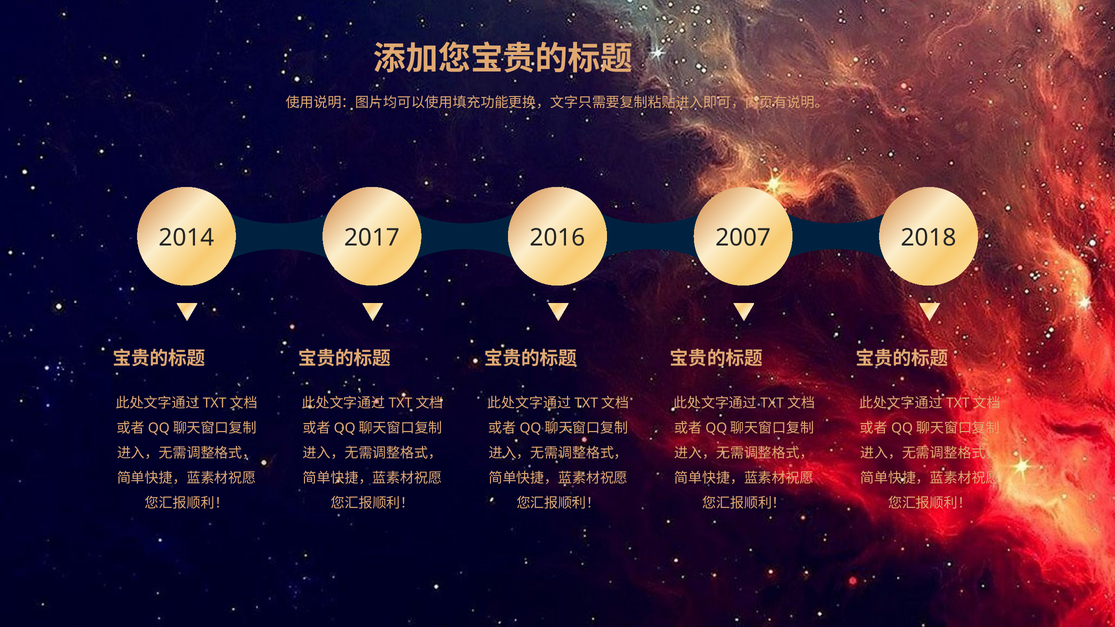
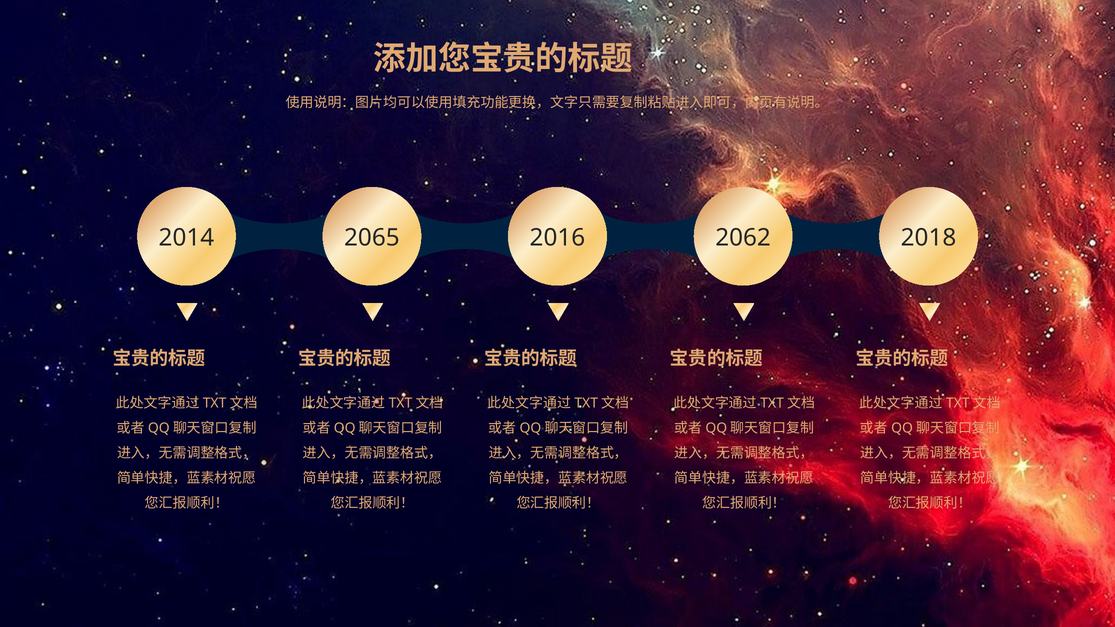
2017: 2017 -> 2065
2007: 2007 -> 2062
